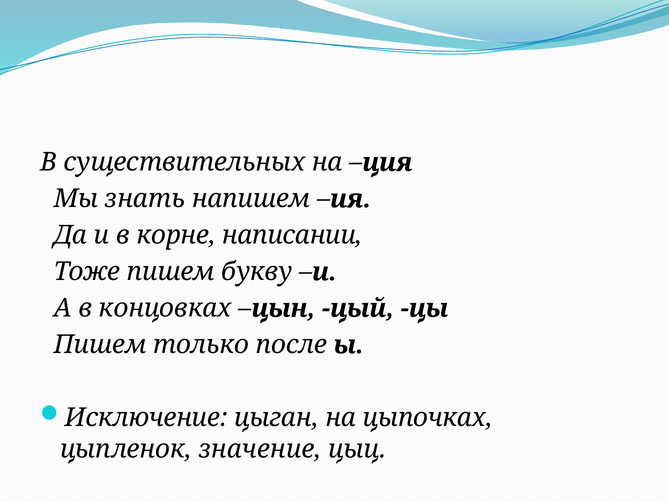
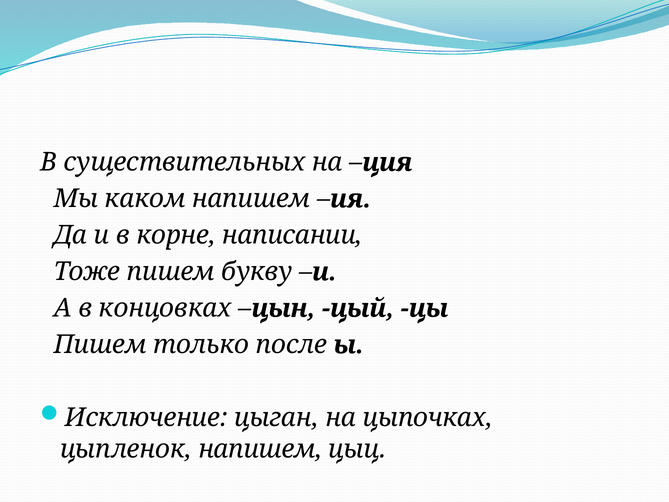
знать: знать -> каком
цыпленок значение: значение -> напишем
